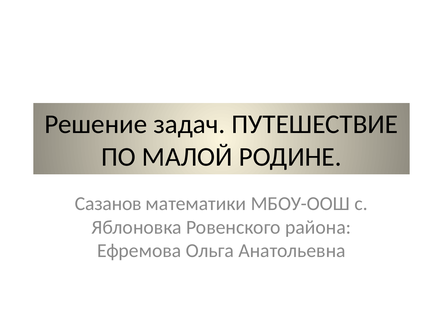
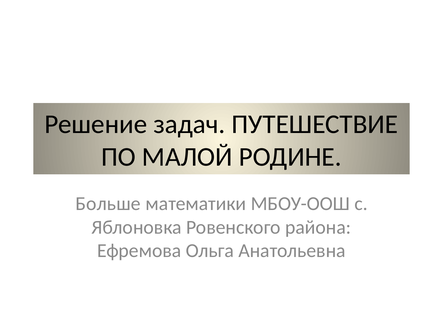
Сазанов: Сазанов -> Больше
